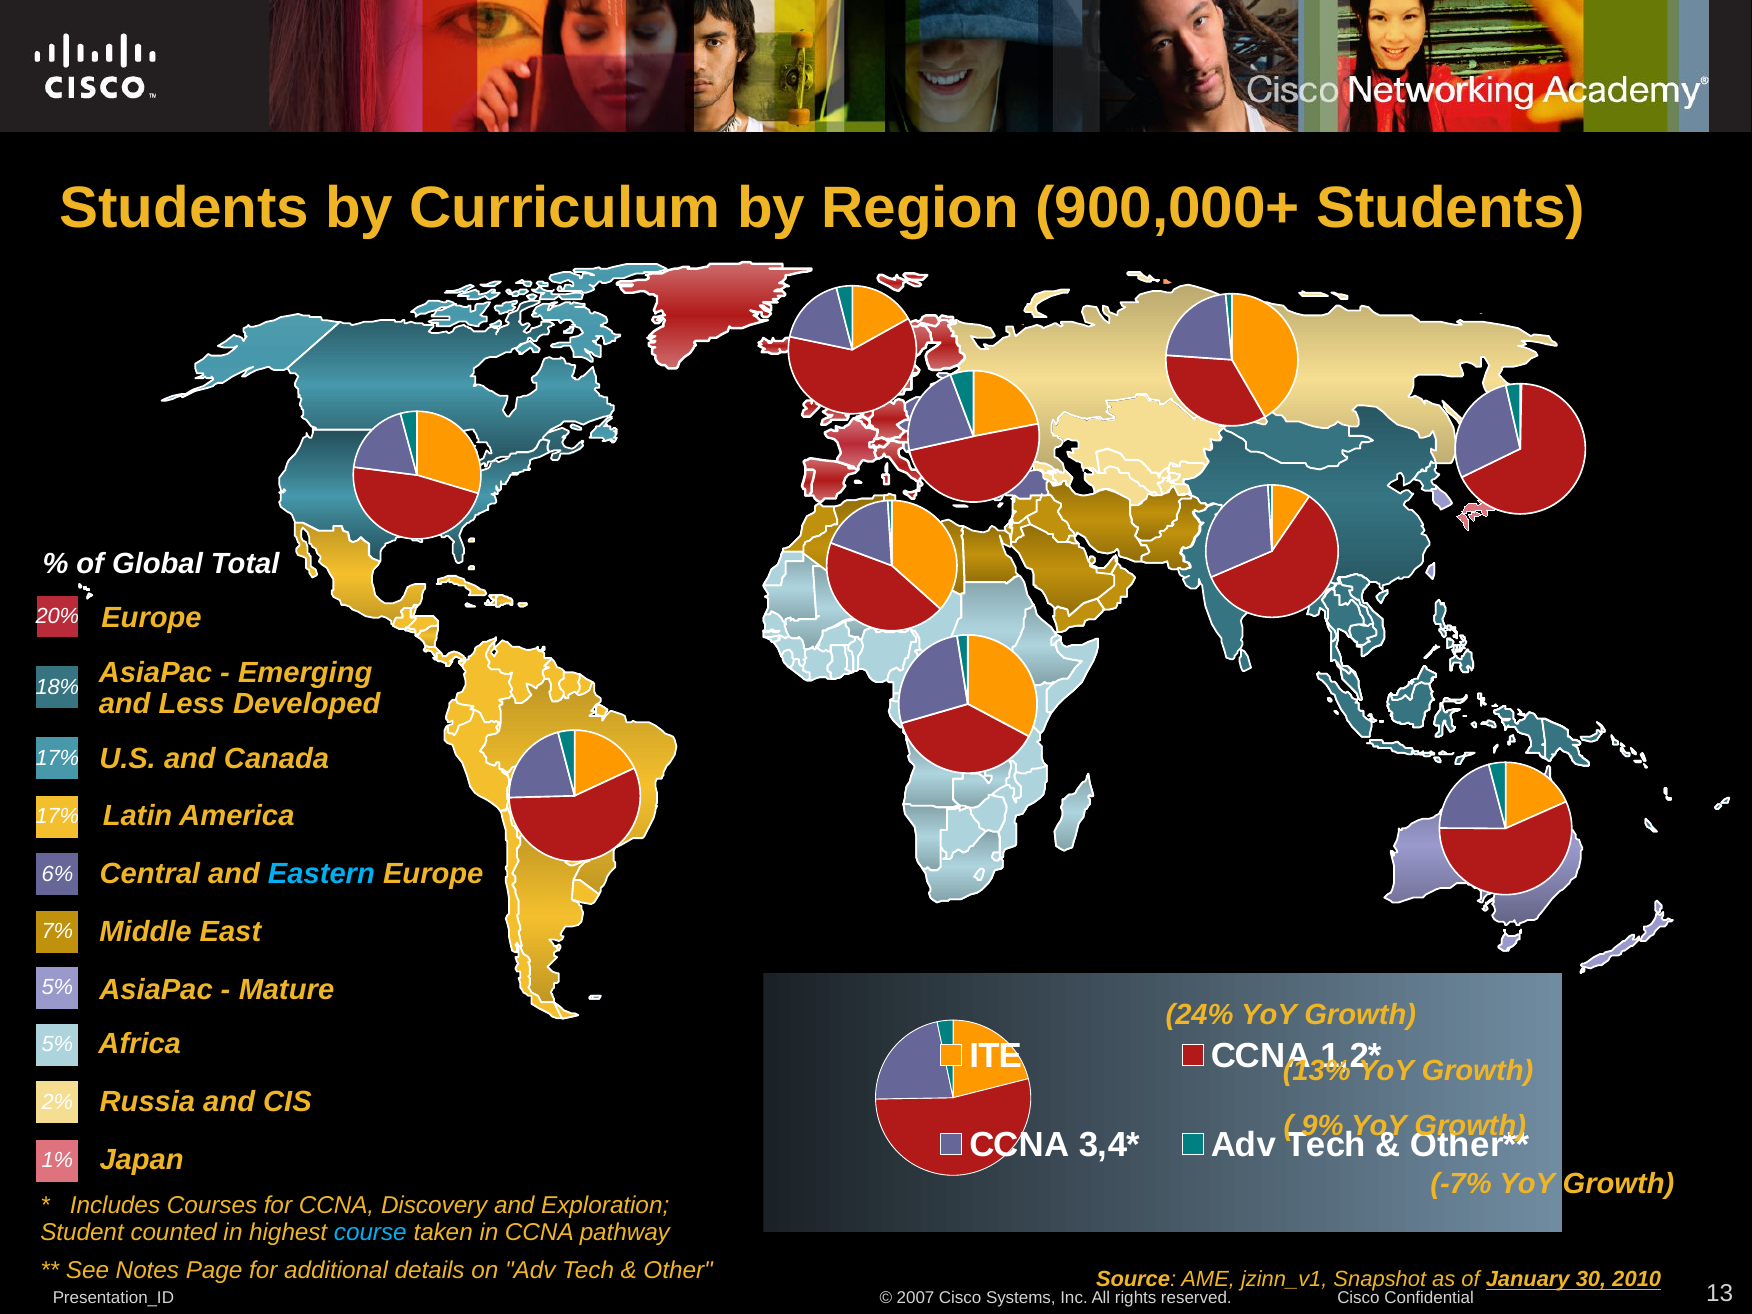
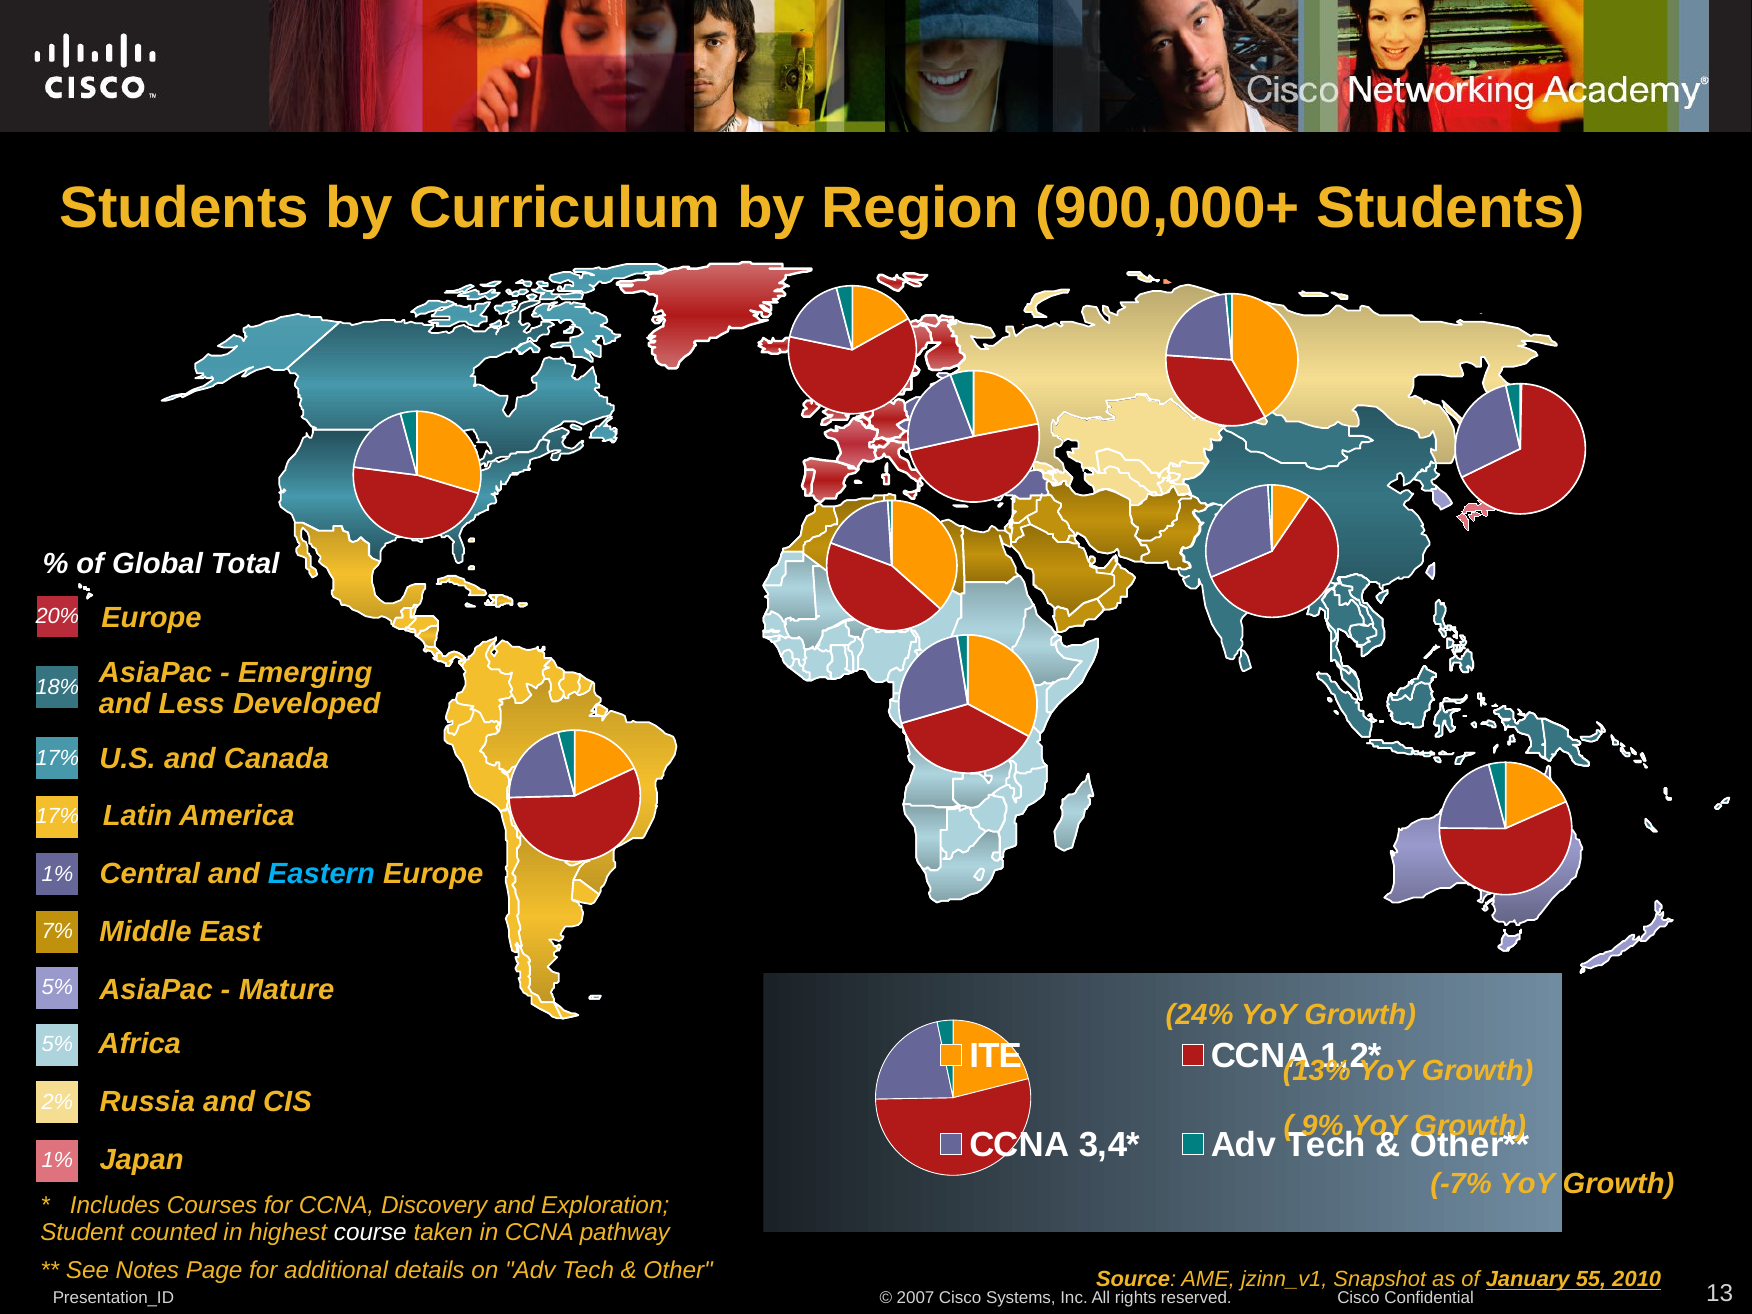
6% at (57, 874): 6% -> 1%
course colour: light blue -> white
30: 30 -> 55
